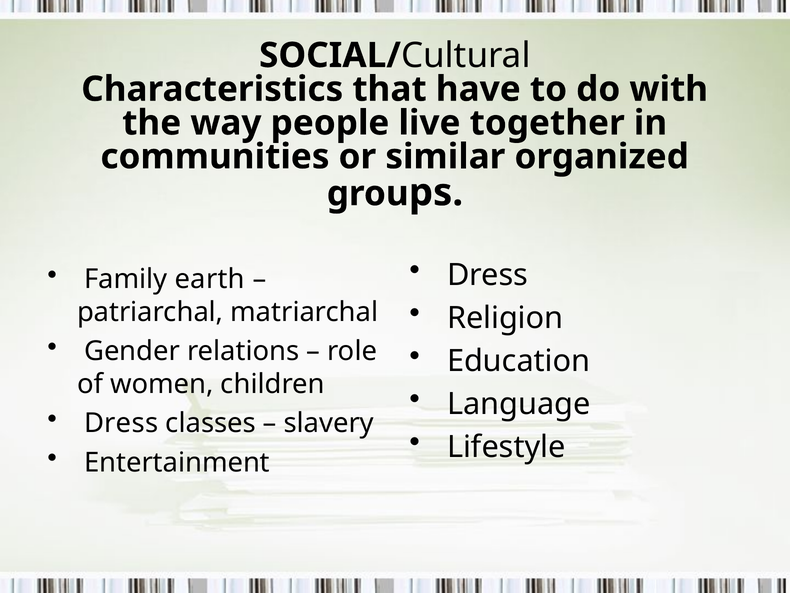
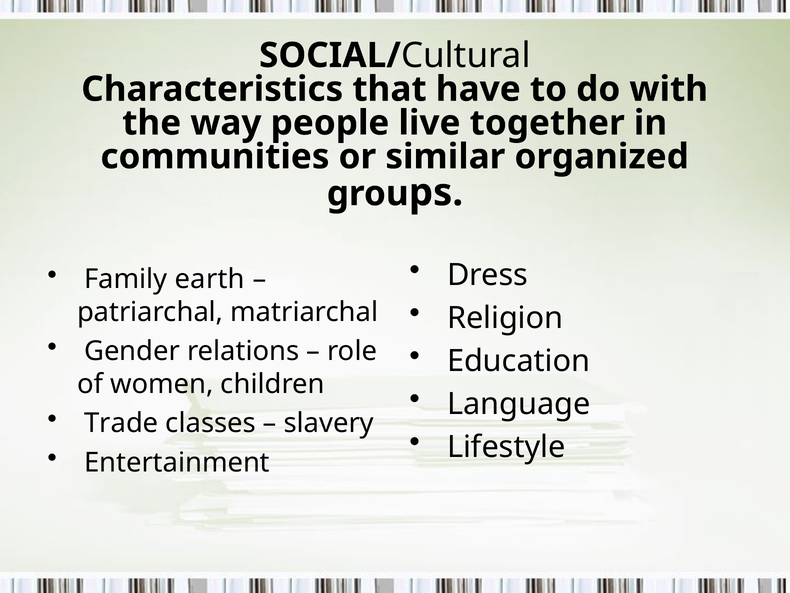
Dress at (121, 423): Dress -> Trade
